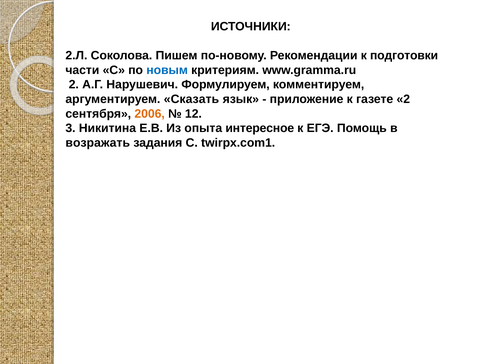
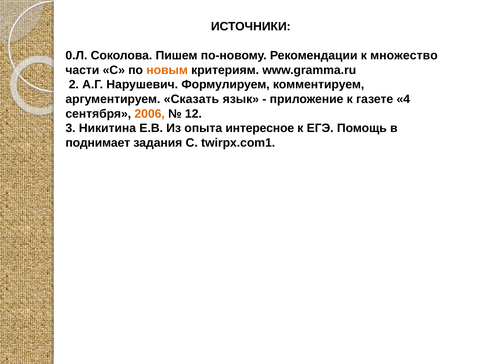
2.Л: 2.Л -> 0.Л
подготовки: подготовки -> множество
новым colour: blue -> orange
газете 2: 2 -> 4
возражать: возражать -> поднимает
